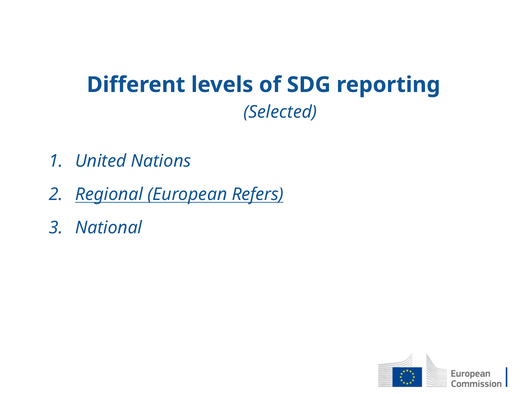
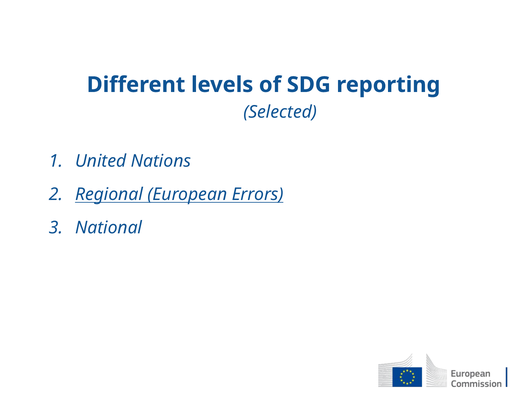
Refers: Refers -> Errors
